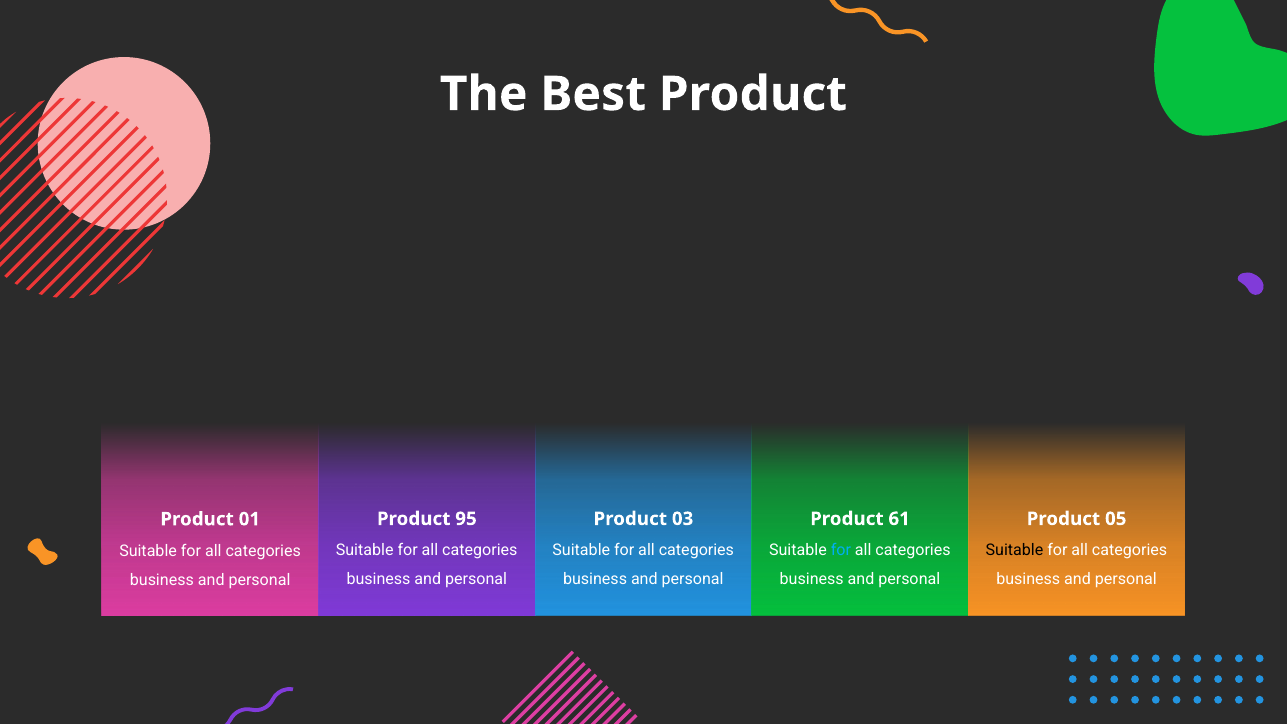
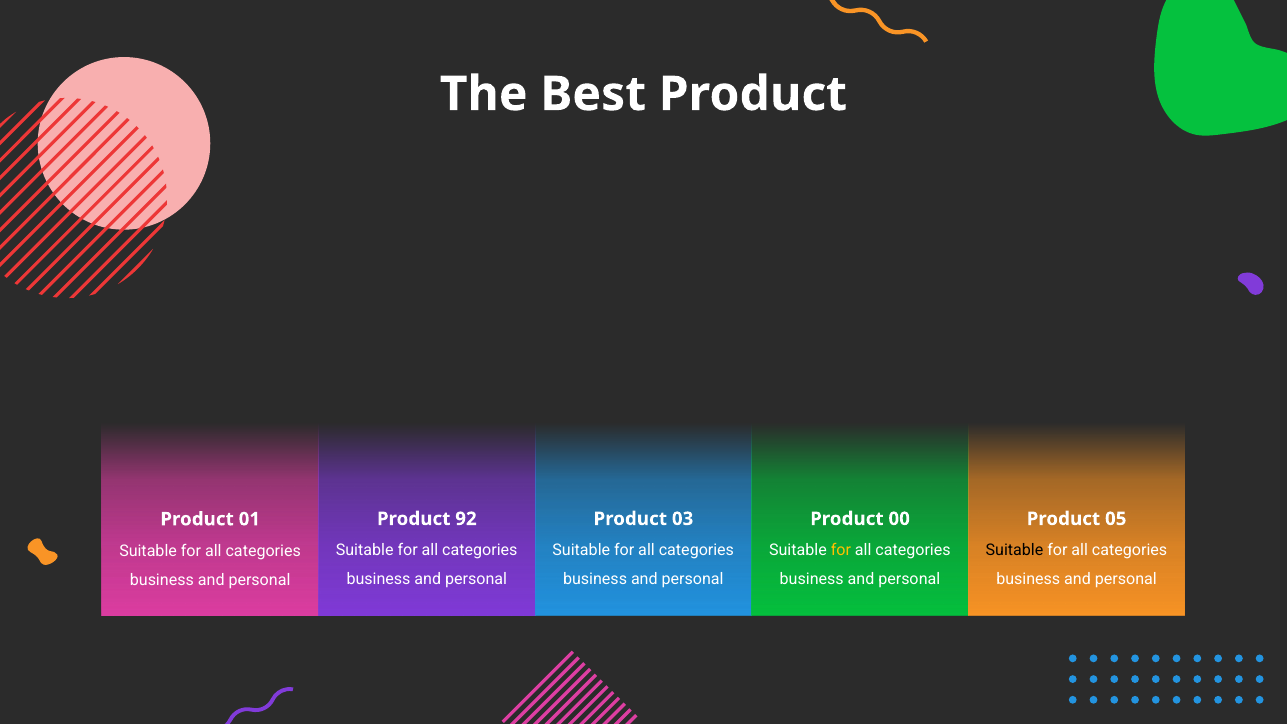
95: 95 -> 92
61: 61 -> 00
for at (841, 550) colour: light blue -> yellow
